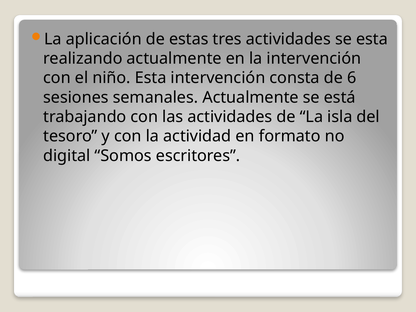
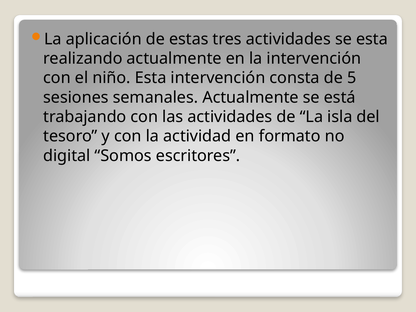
6: 6 -> 5
